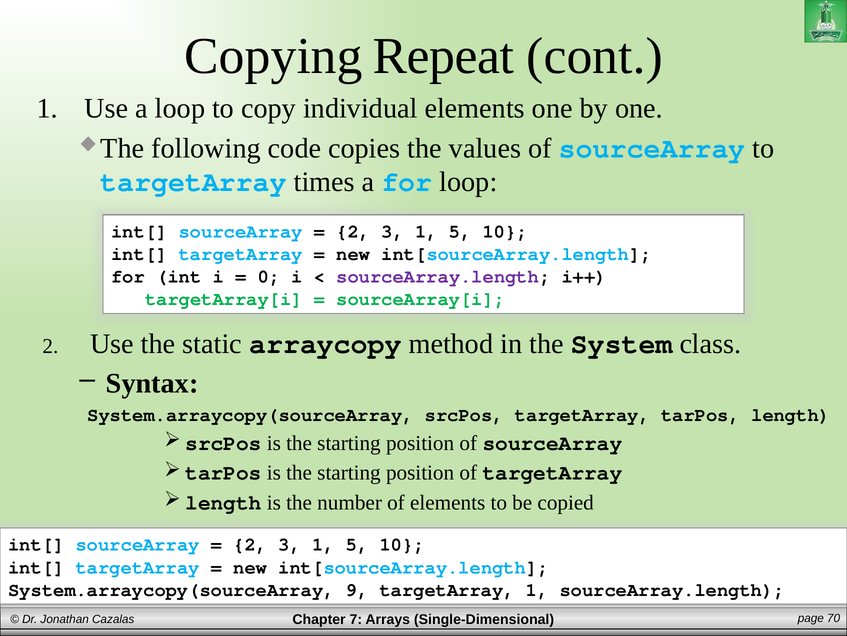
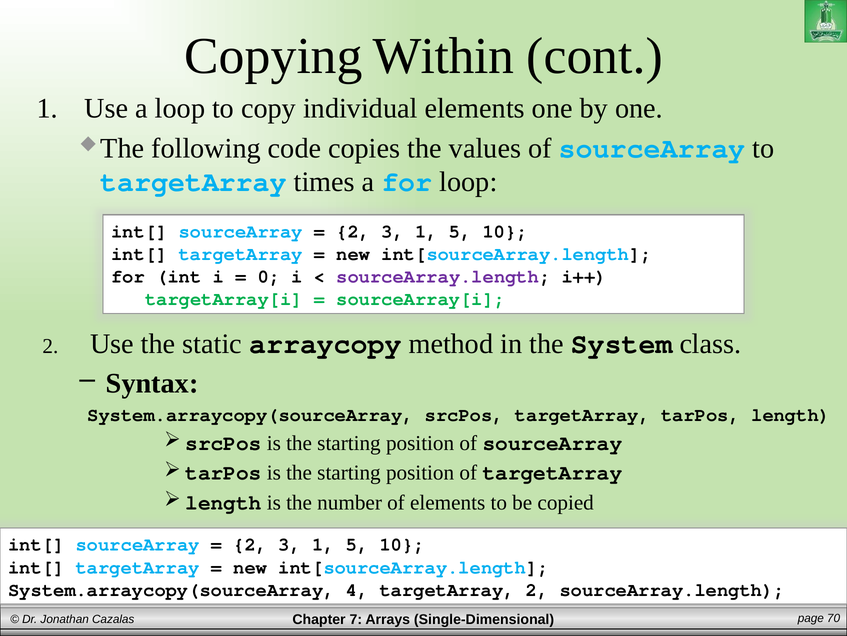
Repeat: Repeat -> Within
9: 9 -> 4
targetArray 1: 1 -> 2
